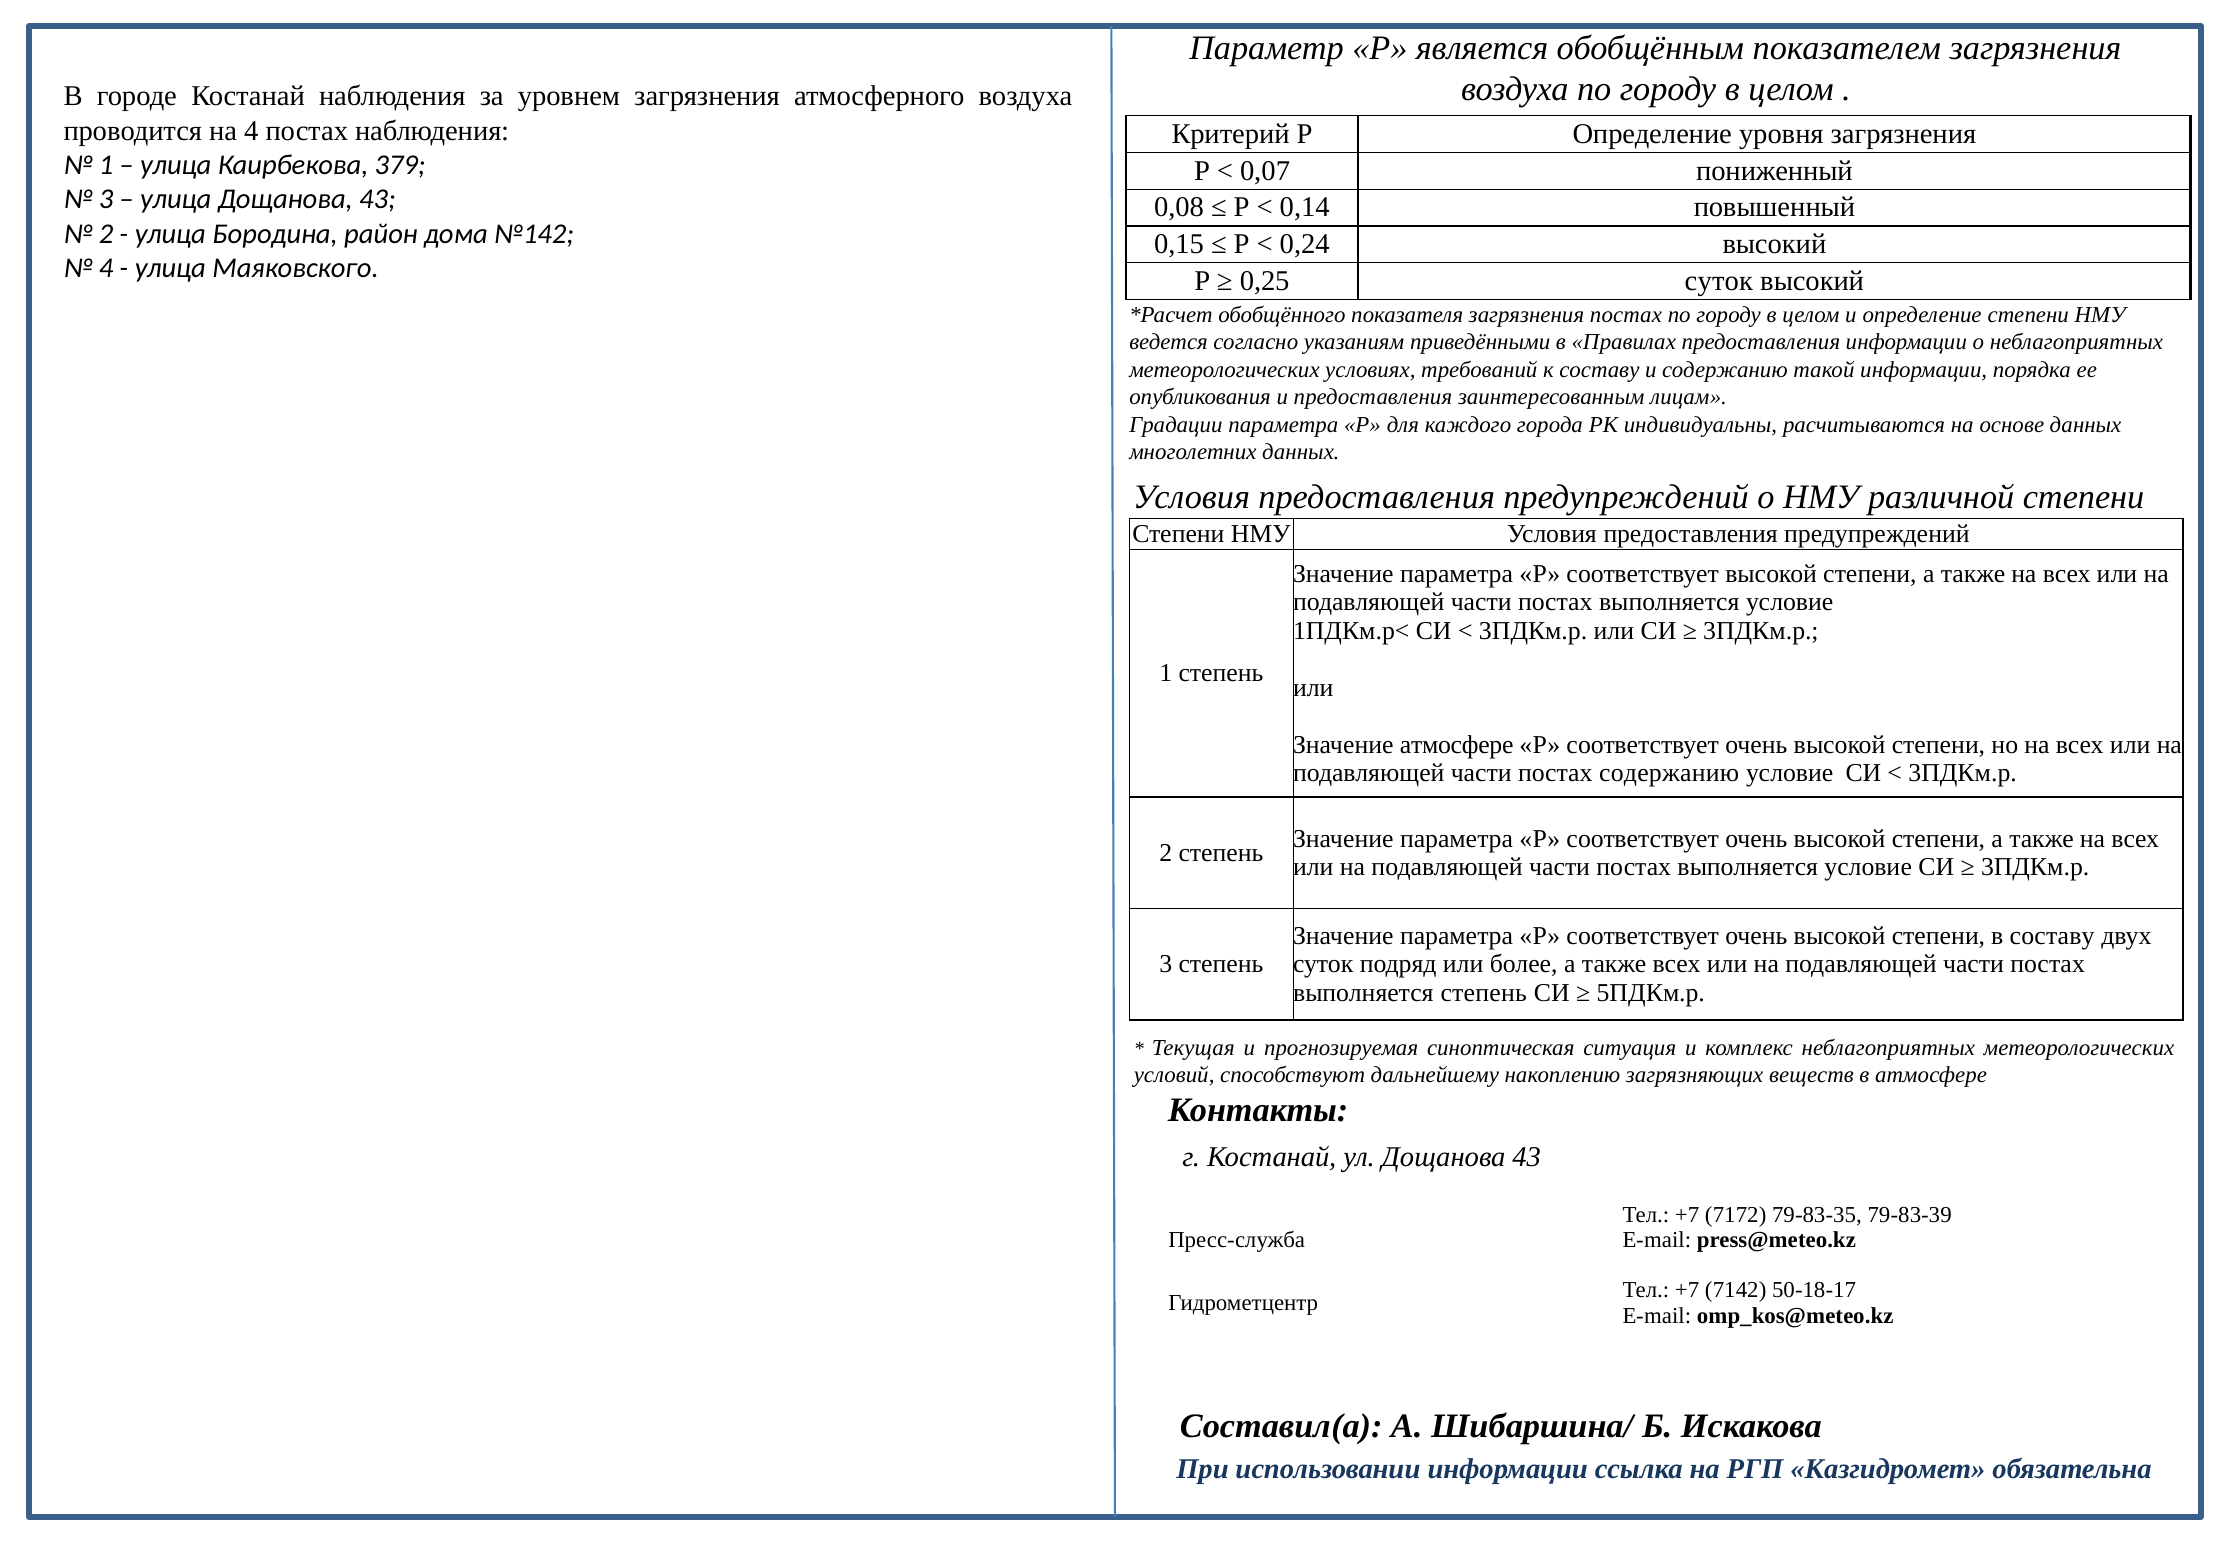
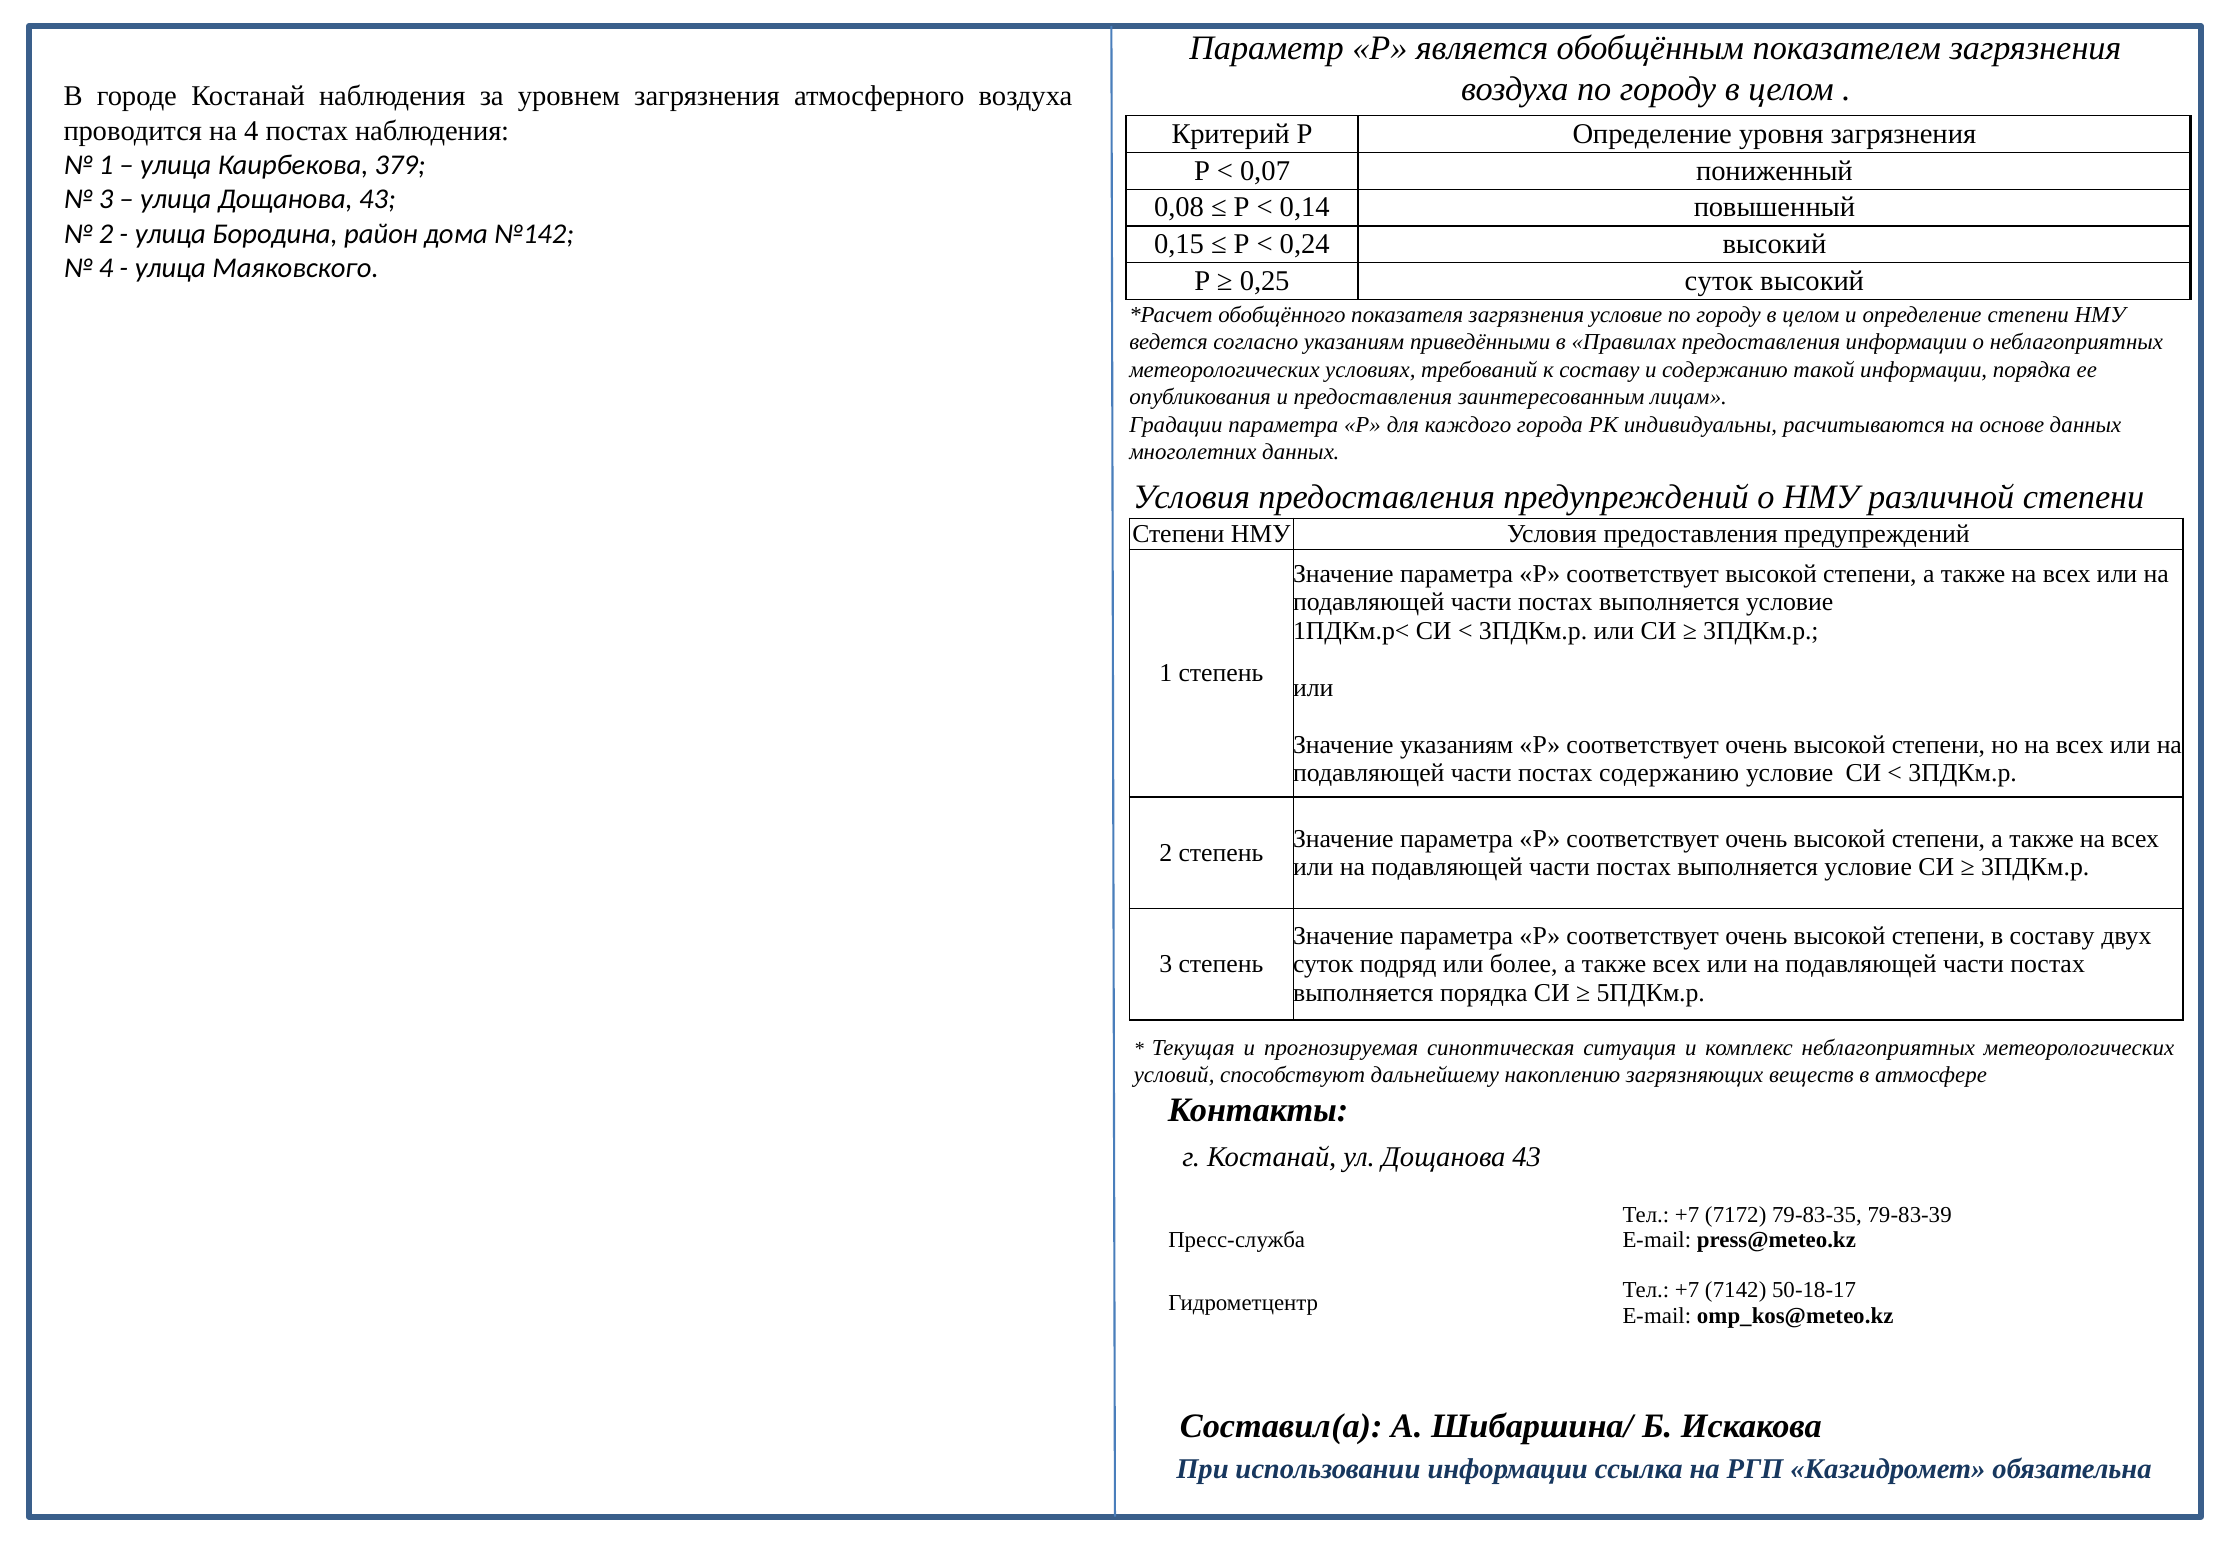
загрязнения постах: постах -> условие
Значение атмосфере: атмосфере -> указаниям
выполняется степень: степень -> порядка
